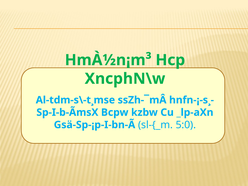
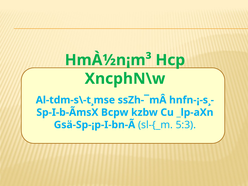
5:0: 5:0 -> 5:3
